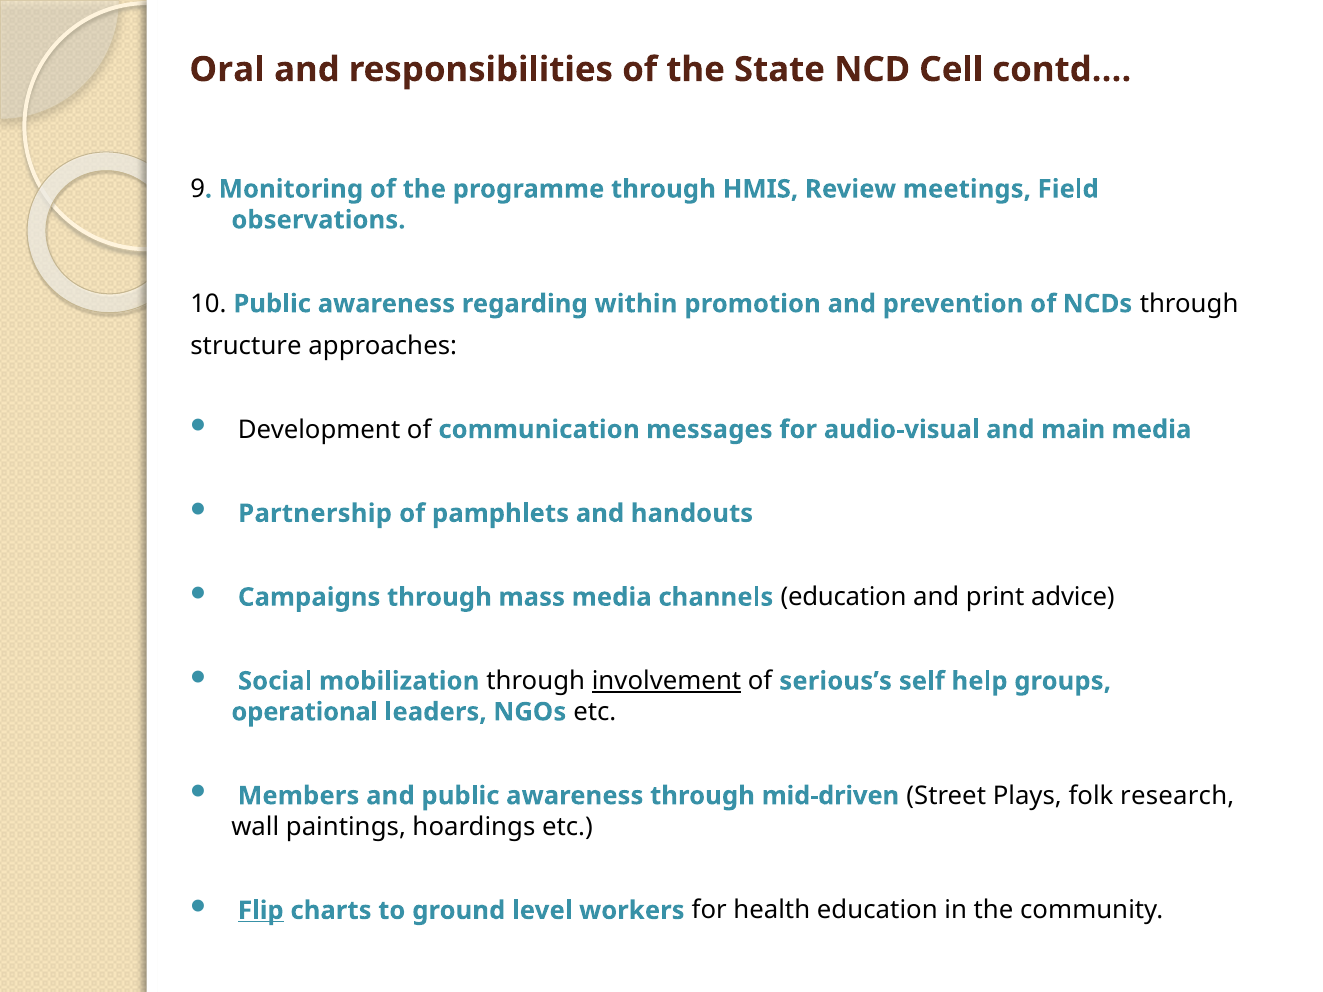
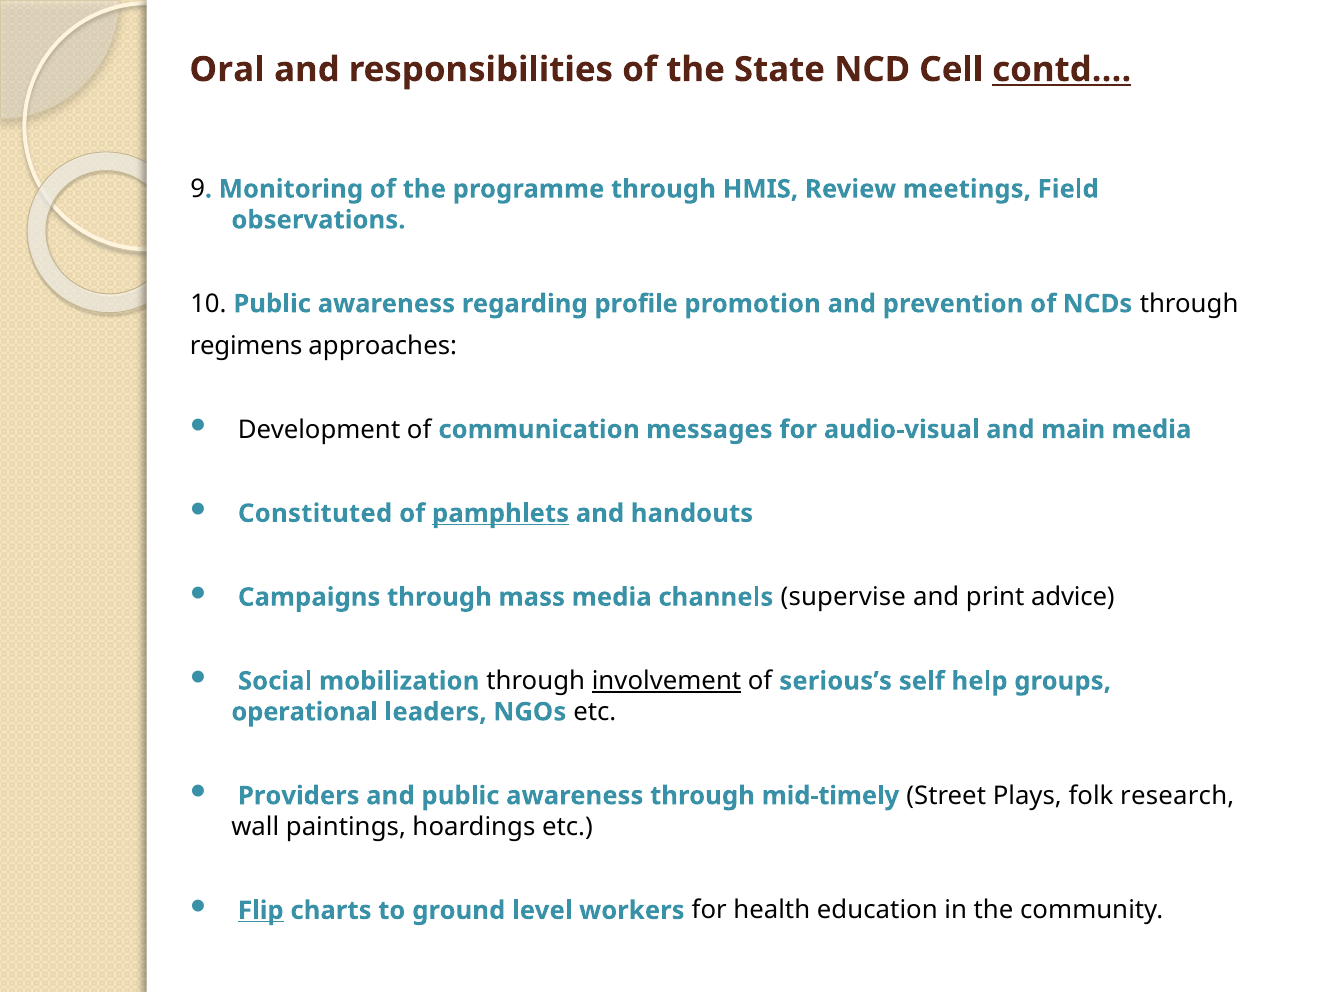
contd… underline: none -> present
within: within -> profile
structure: structure -> regimens
Partnership: Partnership -> Constituted
pamphlets underline: none -> present
channels education: education -> supervise
Members: Members -> Providers
mid-driven: mid-driven -> mid-timely
